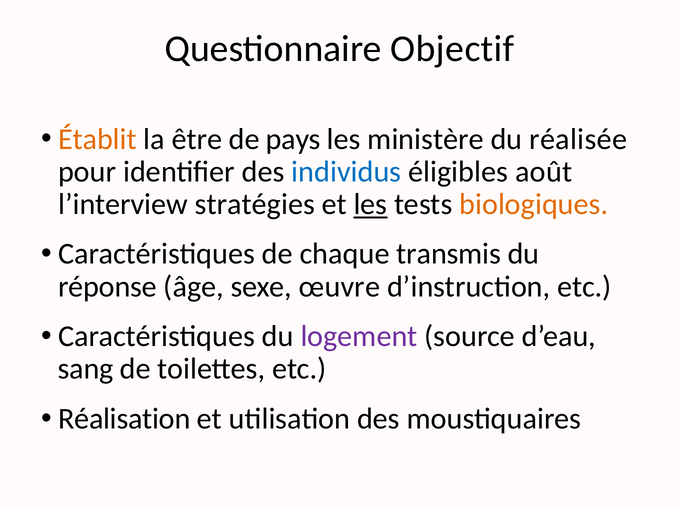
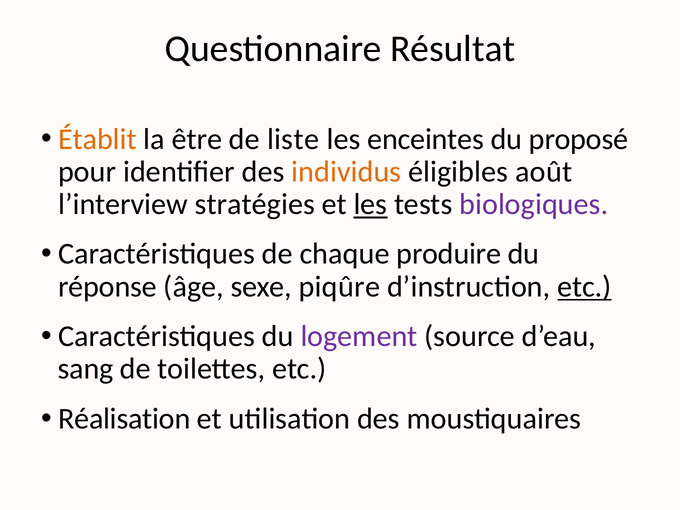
Objectif: Objectif -> Résultat
pays: pays -> liste
ministère: ministère -> enceintes
réalisée: réalisée -> proposé
individus colour: blue -> orange
biologiques colour: orange -> purple
transmis: transmis -> produire
œuvre: œuvre -> piqûre
etc at (584, 287) underline: none -> present
